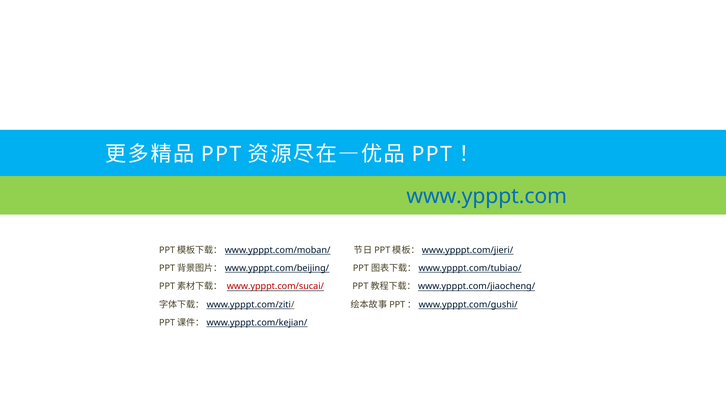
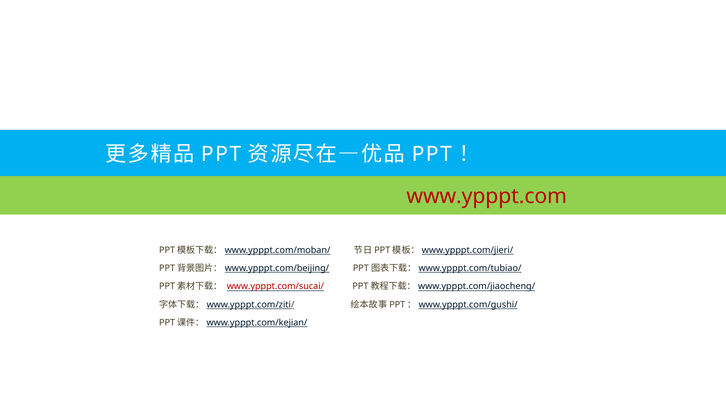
www.ypppt.com colour: blue -> red
